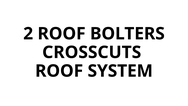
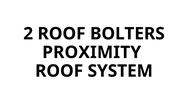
CROSSCUTS: CROSSCUTS -> PROXIMITY
